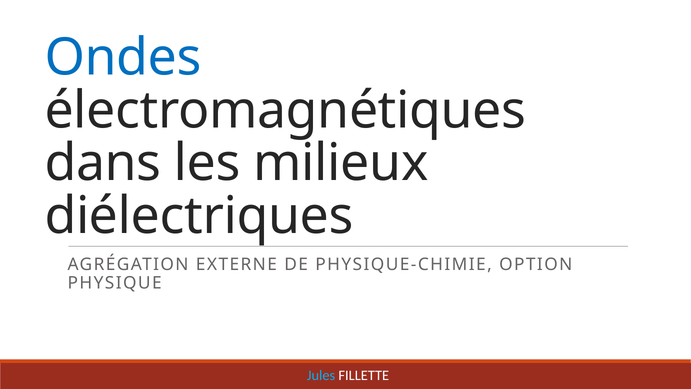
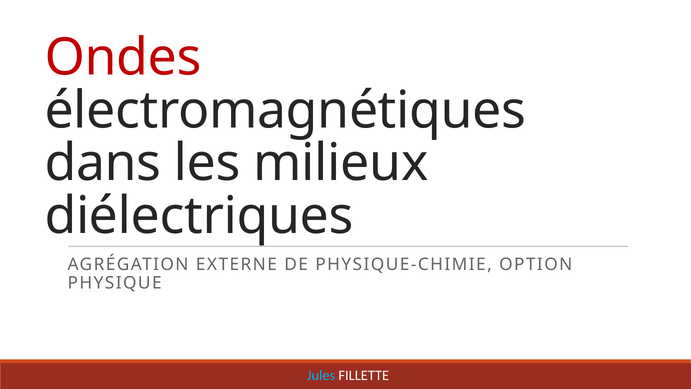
Ondes colour: blue -> red
